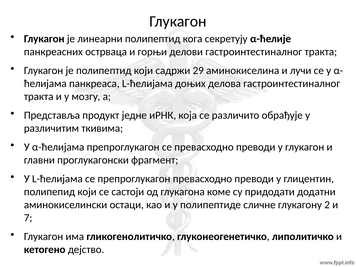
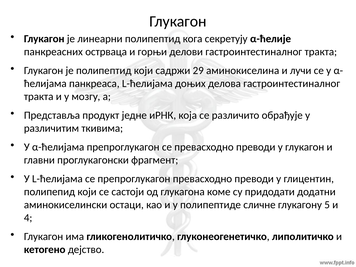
2: 2 -> 5
7: 7 -> 4
